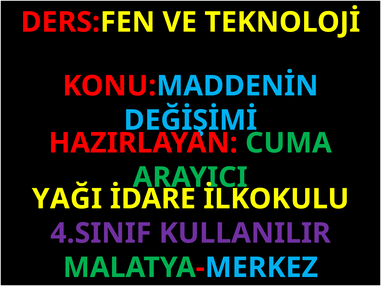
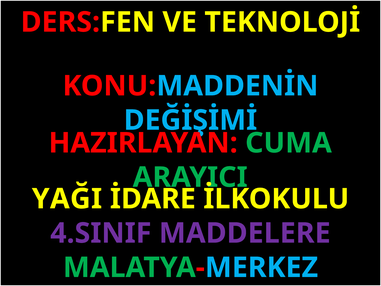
KULLANILIR: KULLANILIR -> MADDELERE
